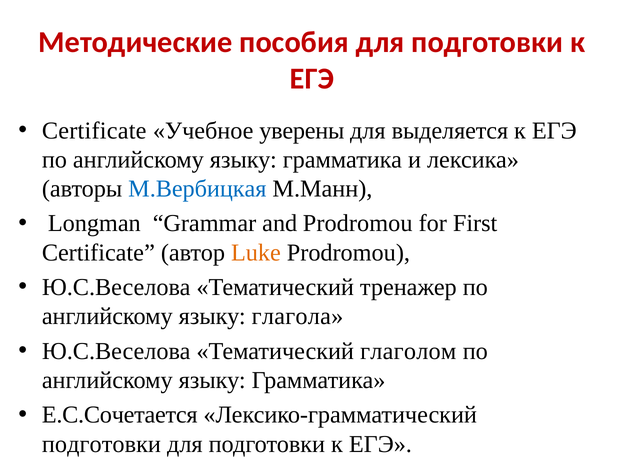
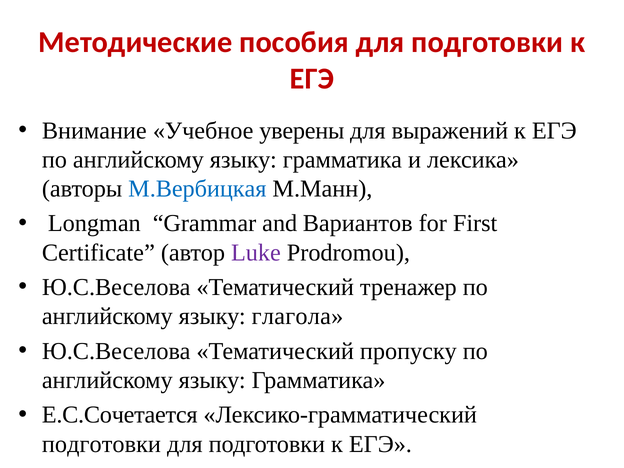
Certificate at (94, 131): Certificate -> Внимание
выделяется: выделяется -> выражений
and Prodromou: Prodromou -> Вариантов
Luke colour: orange -> purple
глаголом: глаголом -> пропуску
